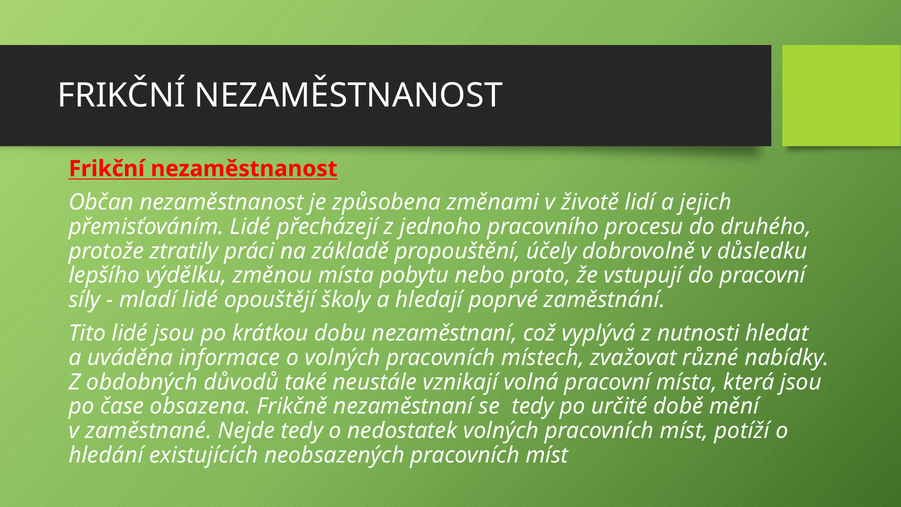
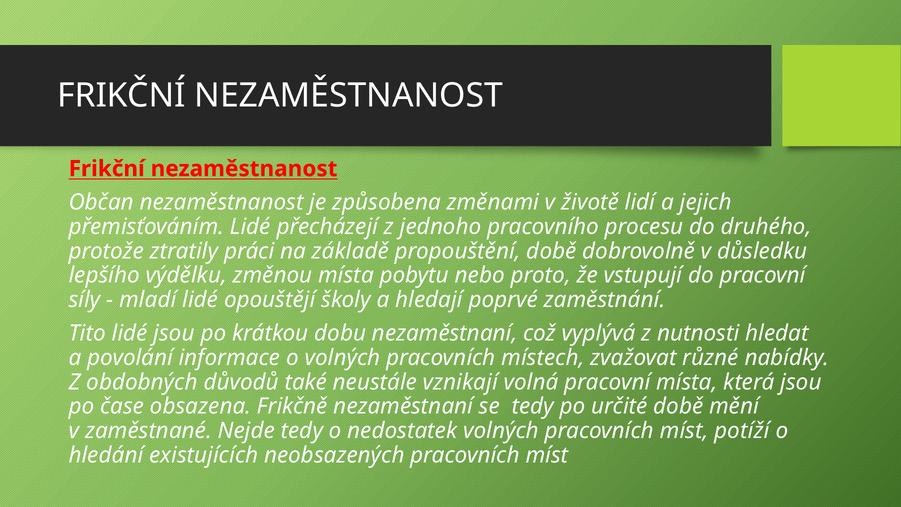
propouštění účely: účely -> době
uváděna: uváděna -> povolání
